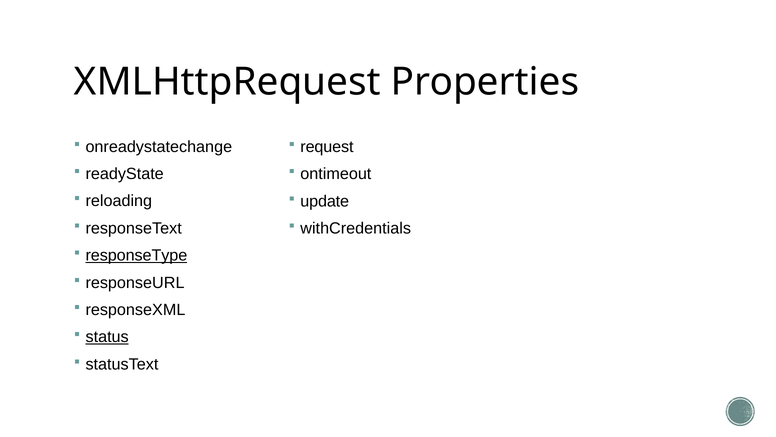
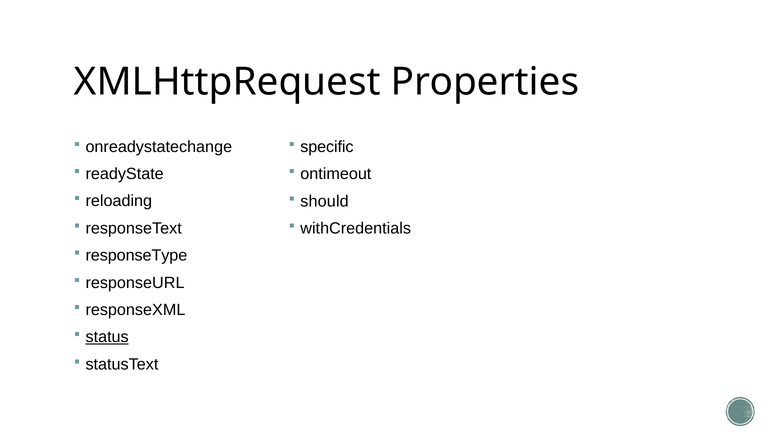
request: request -> specific
update: update -> should
responseType underline: present -> none
